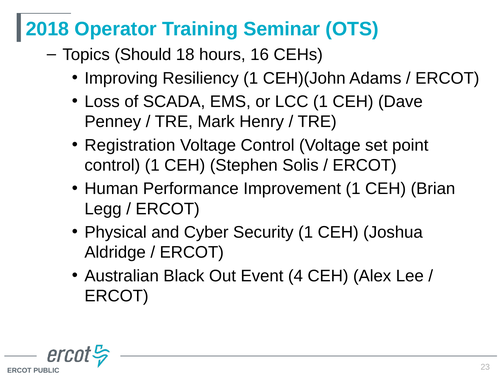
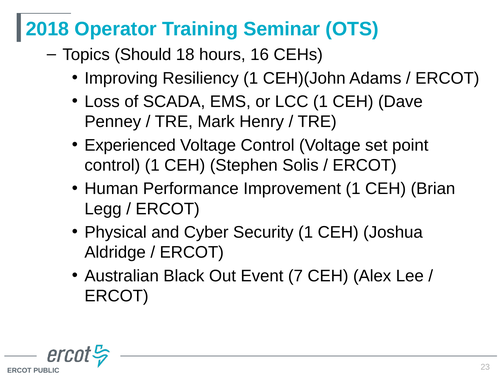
Registration: Registration -> Experienced
4: 4 -> 7
